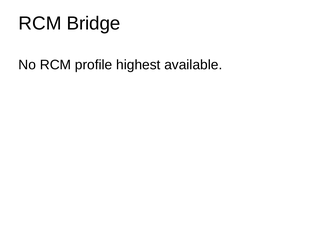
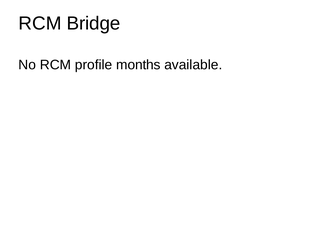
highest: highest -> months
